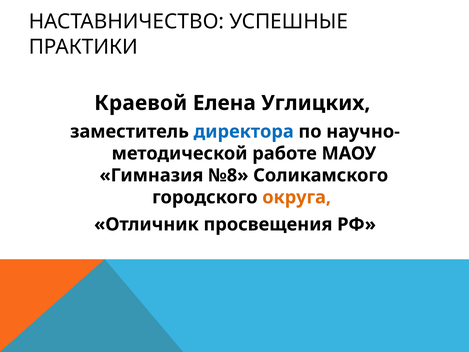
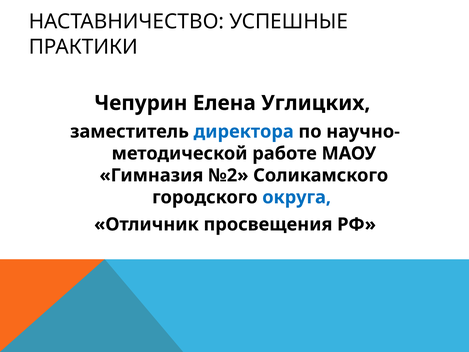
Краевой: Краевой -> Чепурин
№8: №8 -> №2
округа colour: orange -> blue
